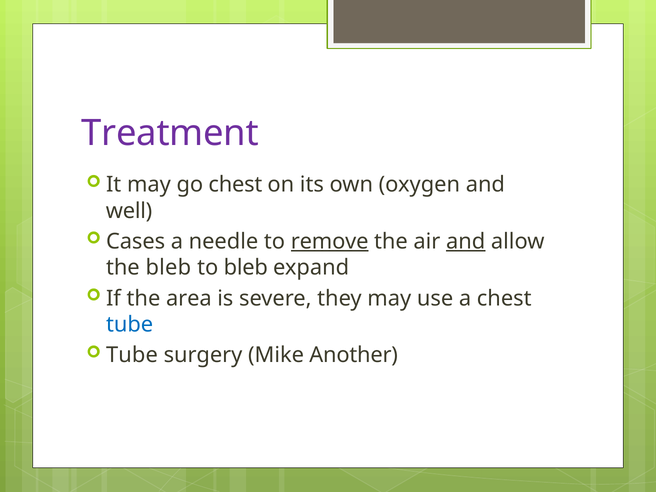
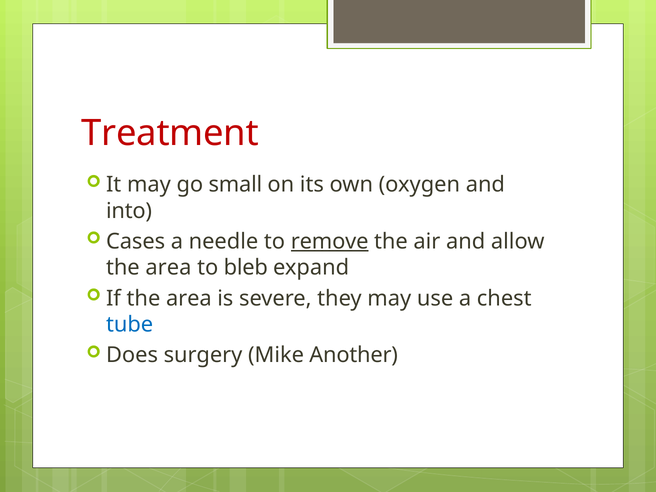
Treatment colour: purple -> red
go chest: chest -> small
well: well -> into
and at (466, 241) underline: present -> none
bleb at (168, 268): bleb -> area
Tube at (132, 355): Tube -> Does
